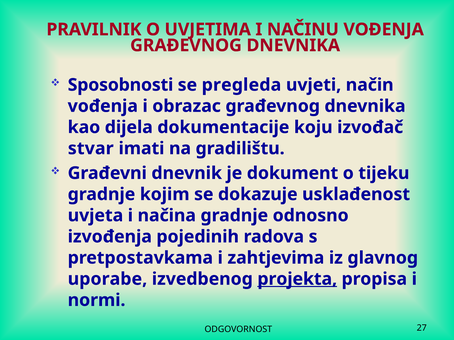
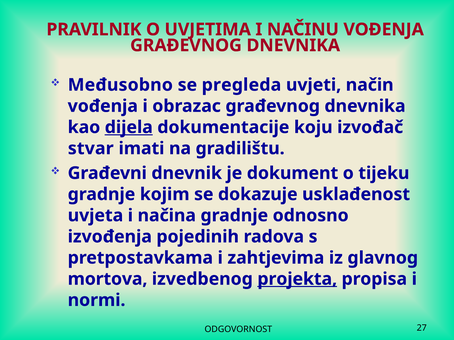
Sposobnosti: Sposobnosti -> Međusobno
dijela underline: none -> present
uporabe: uporabe -> mortova
